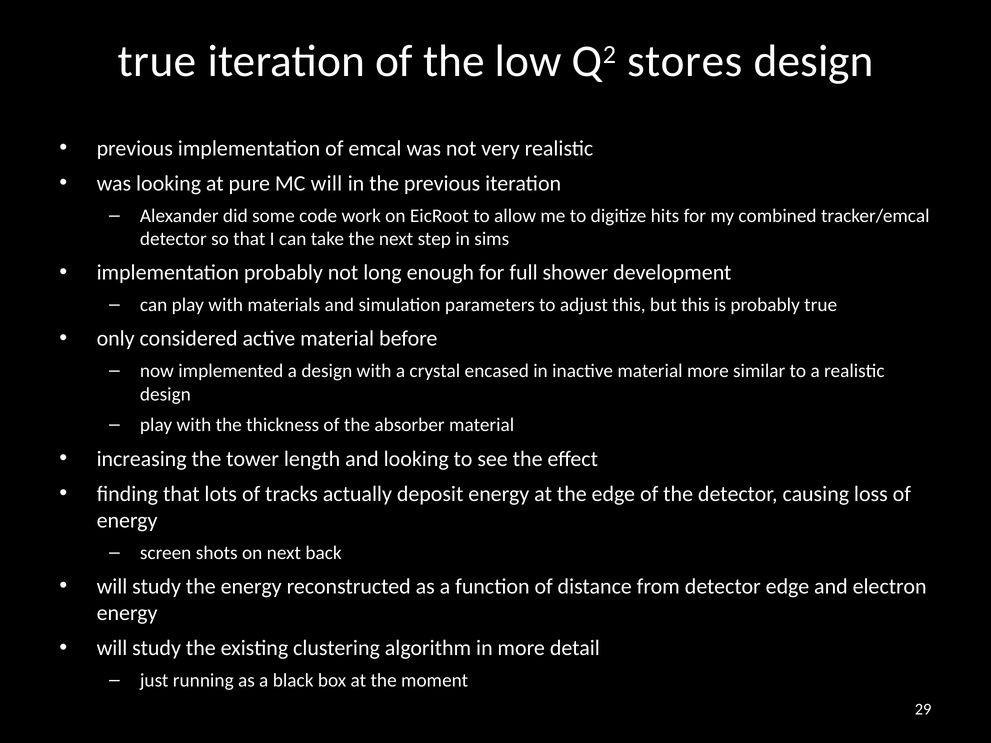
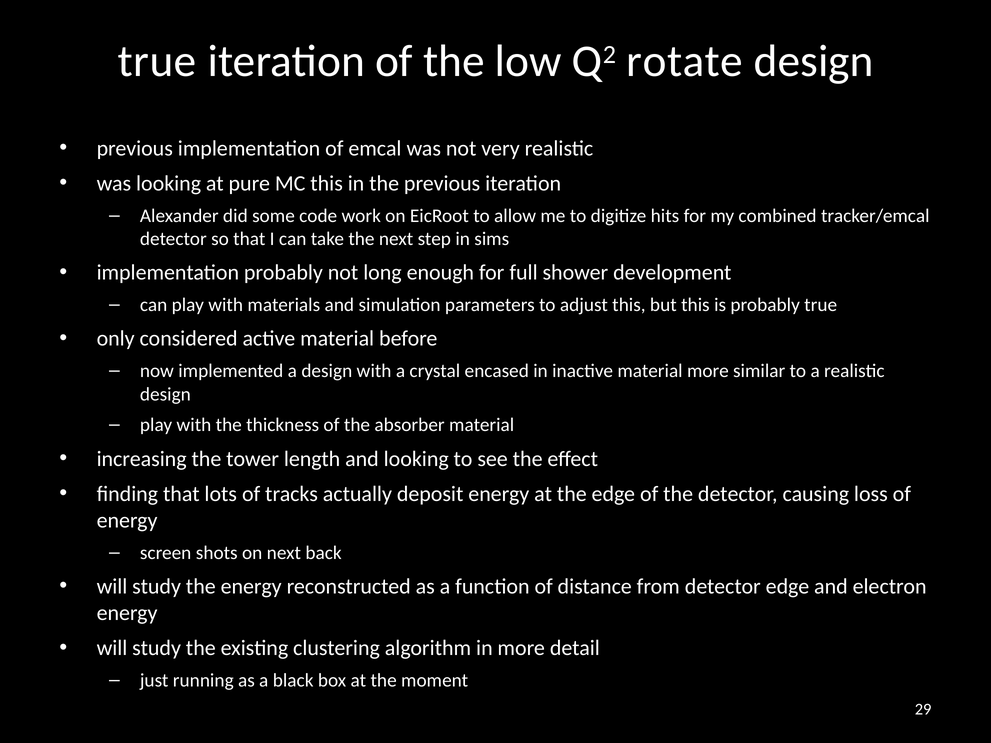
stores: stores -> rotate
MC will: will -> this
